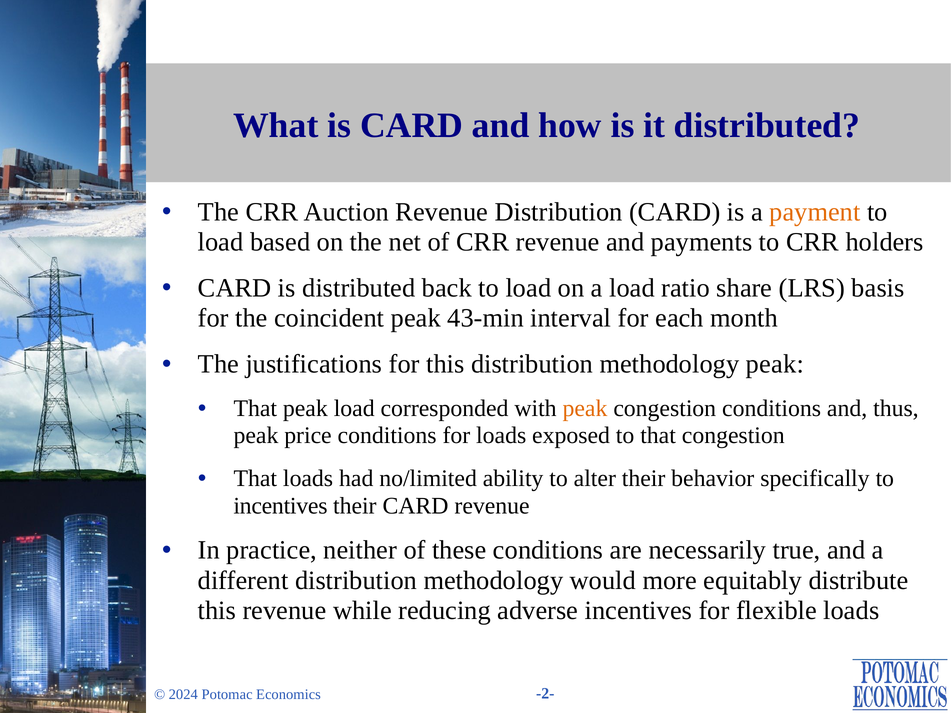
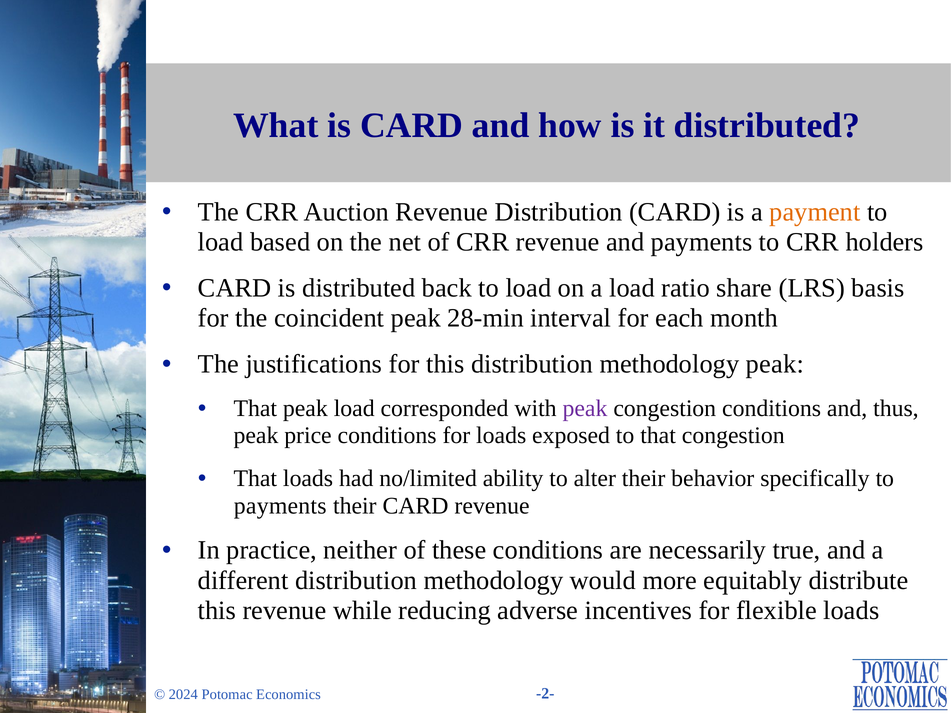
43-min: 43-min -> 28-min
peak at (585, 409) colour: orange -> purple
incentives at (280, 506): incentives -> payments
